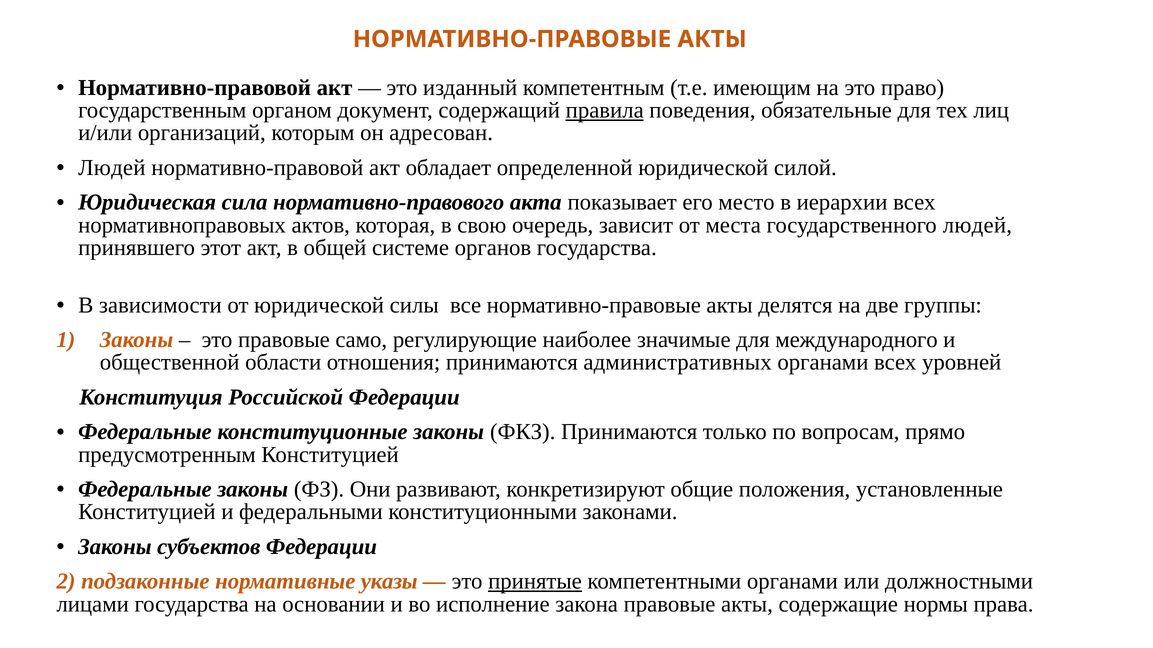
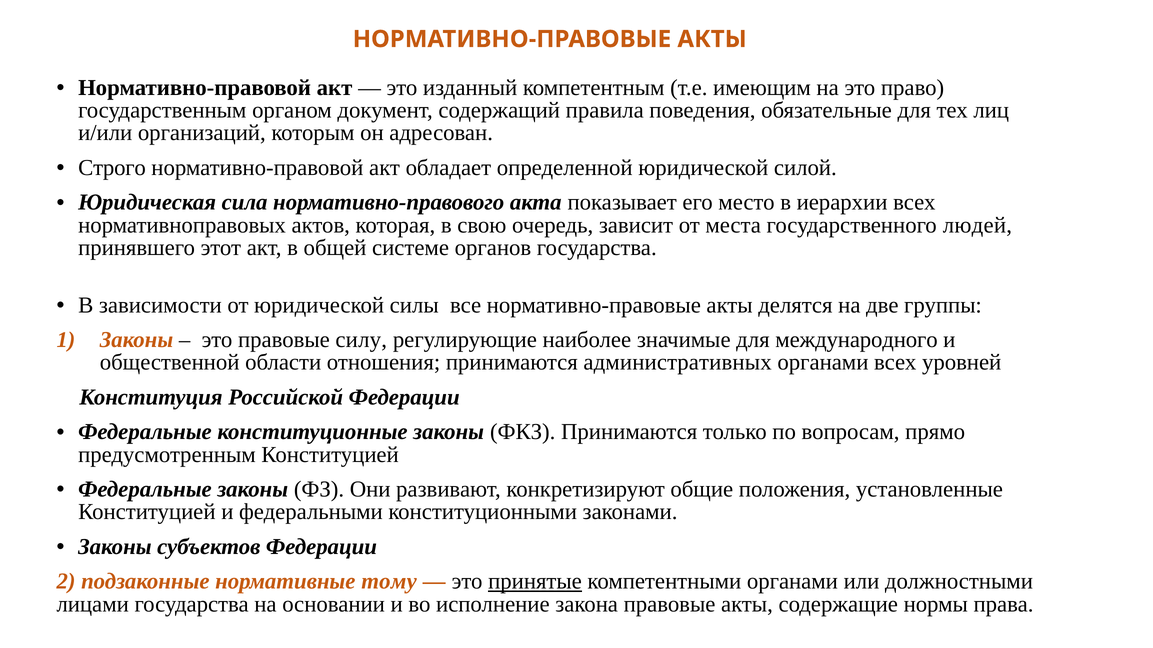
правила underline: present -> none
Людей at (112, 168): Людей -> Строго
само: само -> силу
указы: указы -> тому
